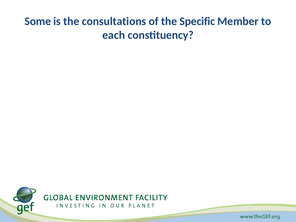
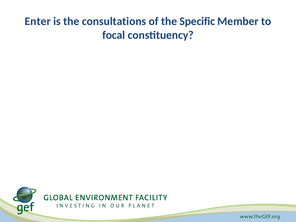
Some: Some -> Enter
each: each -> focal
